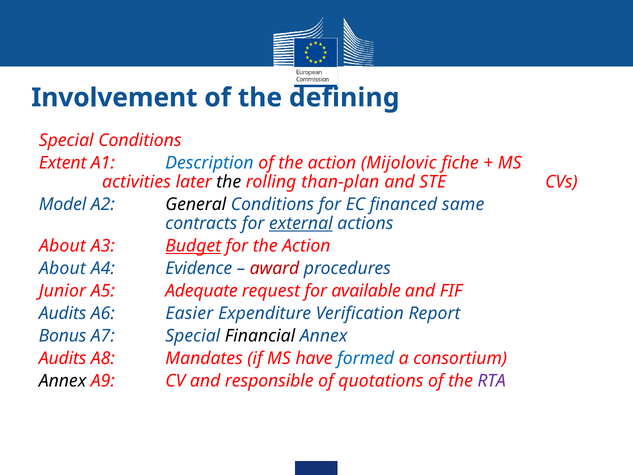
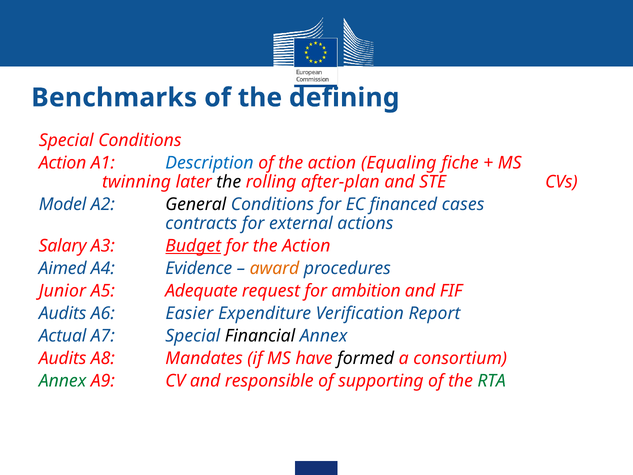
Involvement: Involvement -> Benchmarks
Extent at (63, 163): Extent -> Action
Mijolovic: Mijolovic -> Equaling
activities: activities -> twinning
than-plan: than-plan -> after-plan
same: same -> cases
external underline: present -> none
About at (62, 246): About -> Salary
About at (62, 268): About -> Aimed
award colour: red -> orange
available: available -> ambition
Bonus: Bonus -> Actual
formed colour: blue -> black
Annex at (63, 381) colour: black -> green
quotations: quotations -> supporting
RTA colour: purple -> green
